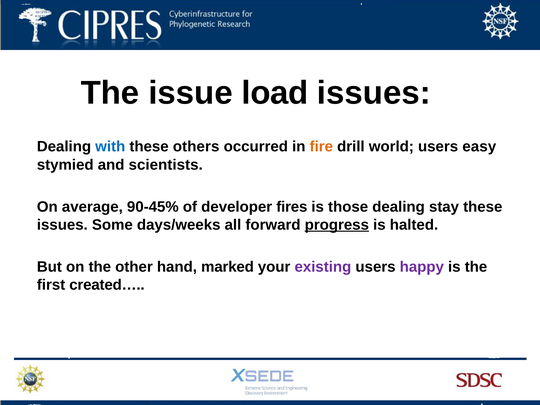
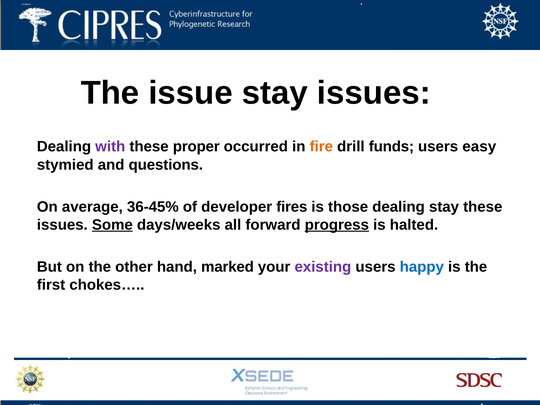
issue load: load -> stay
with colour: blue -> purple
others: others -> proper
world: world -> funds
scientists: scientists -> questions
90-45%: 90-45% -> 36-45%
Some underline: none -> present
happy colour: purple -> blue
created…: created… -> chokes…
